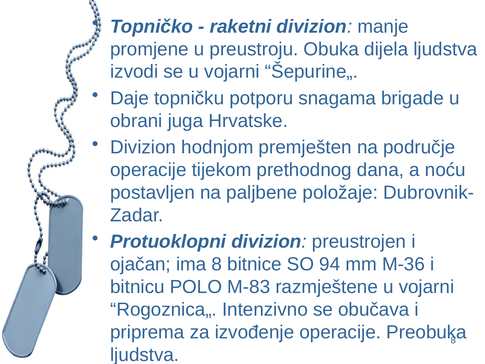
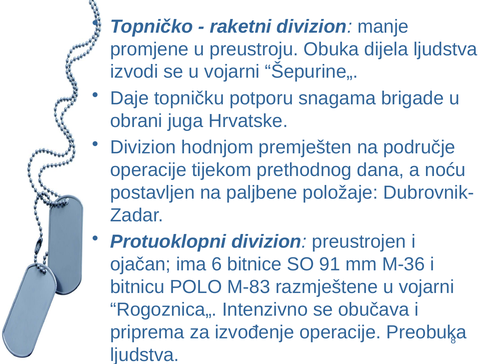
ima 8: 8 -> 6
94: 94 -> 91
